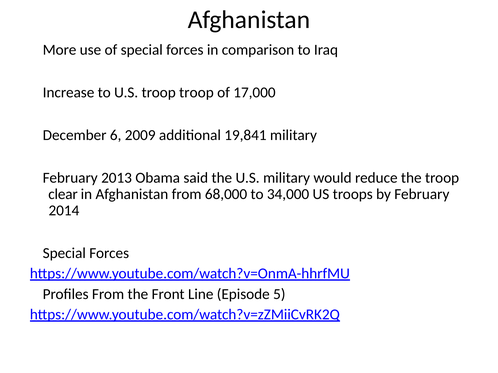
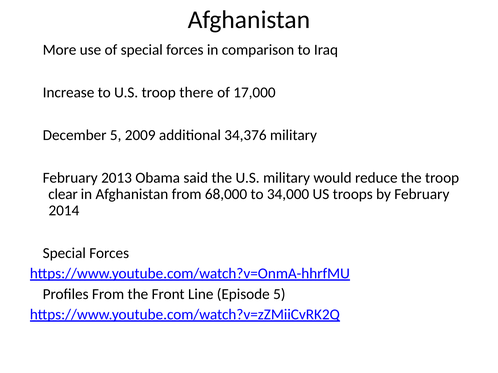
troop troop: troop -> there
December 6: 6 -> 5
19,841: 19,841 -> 34,376
